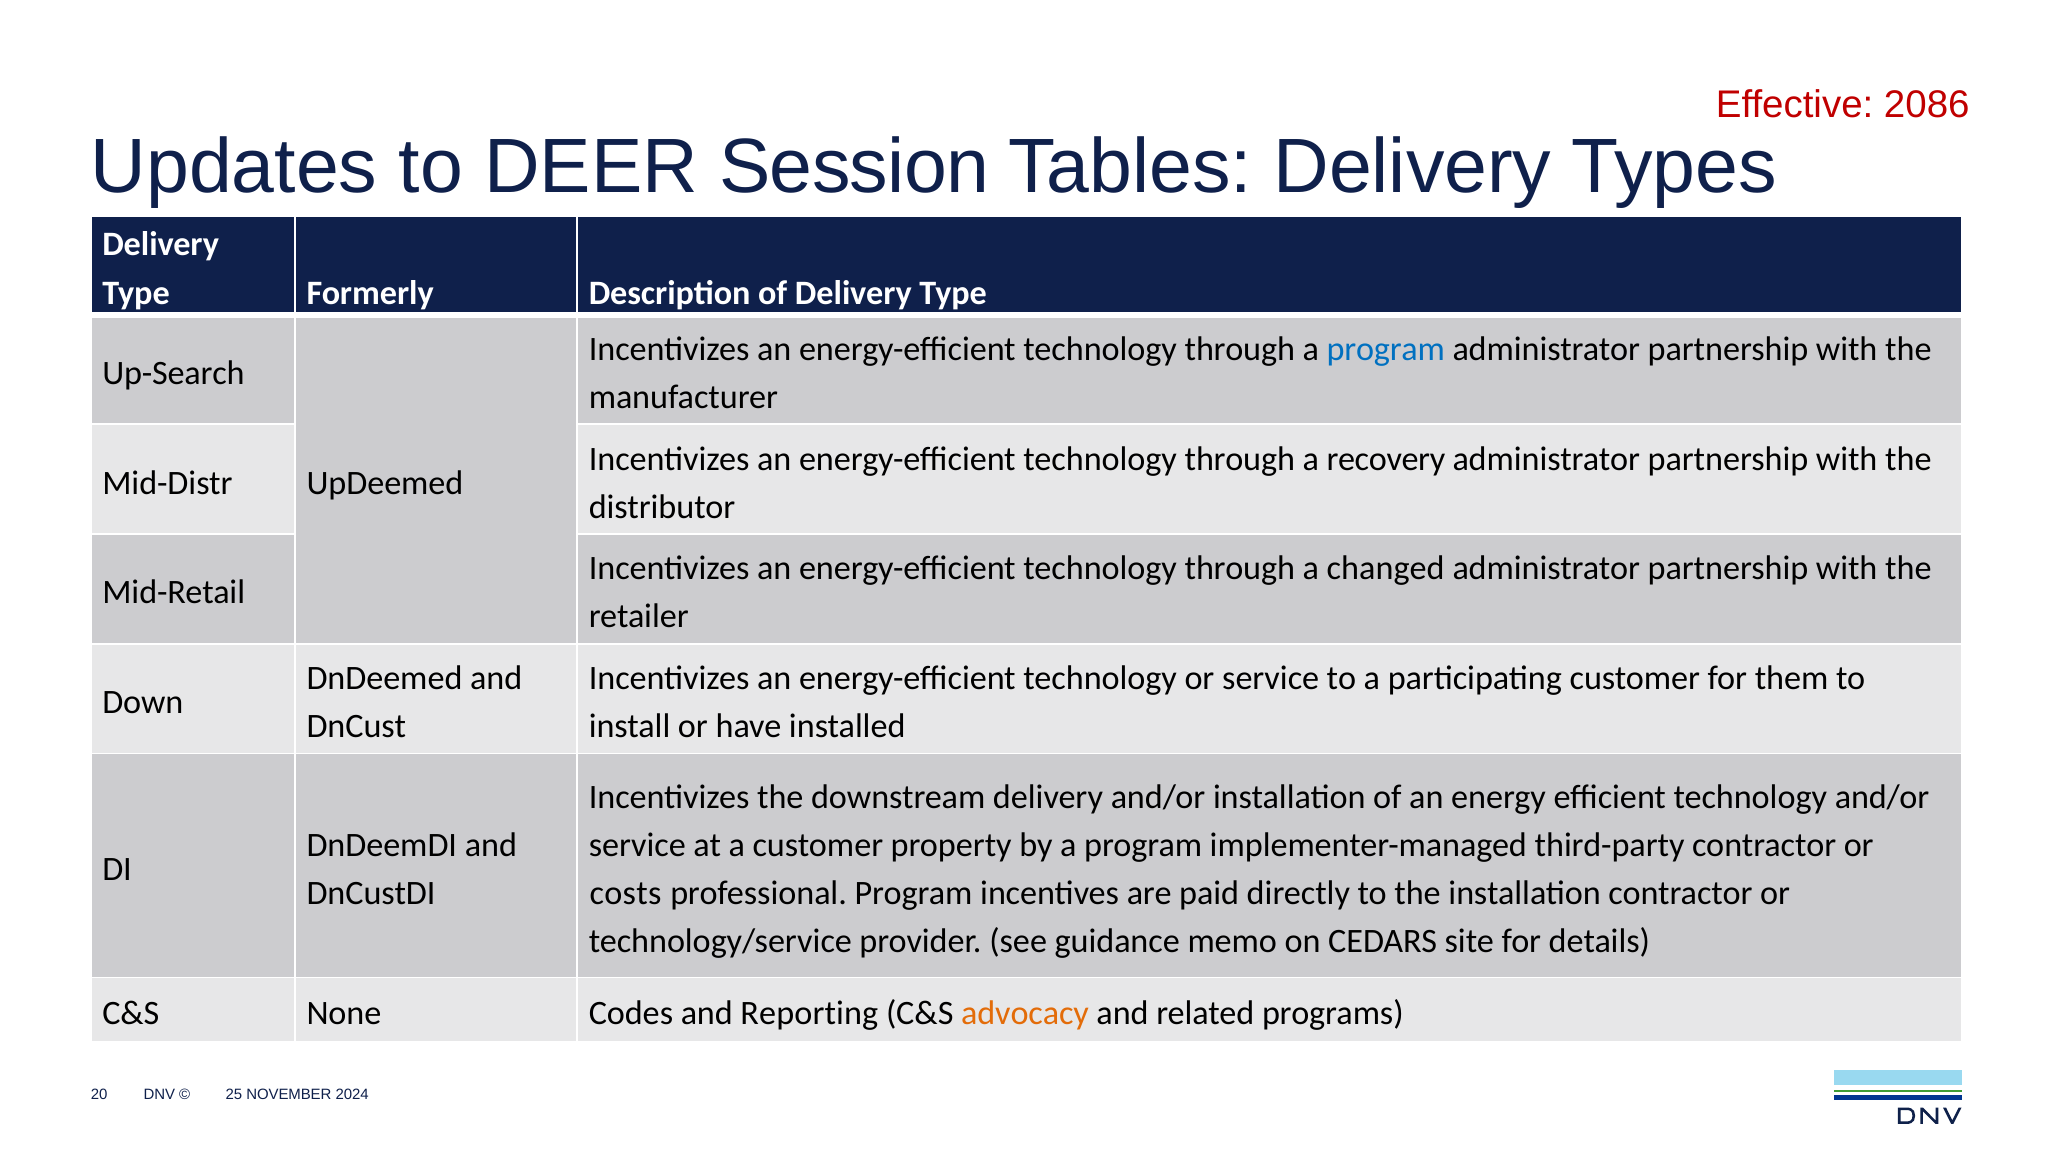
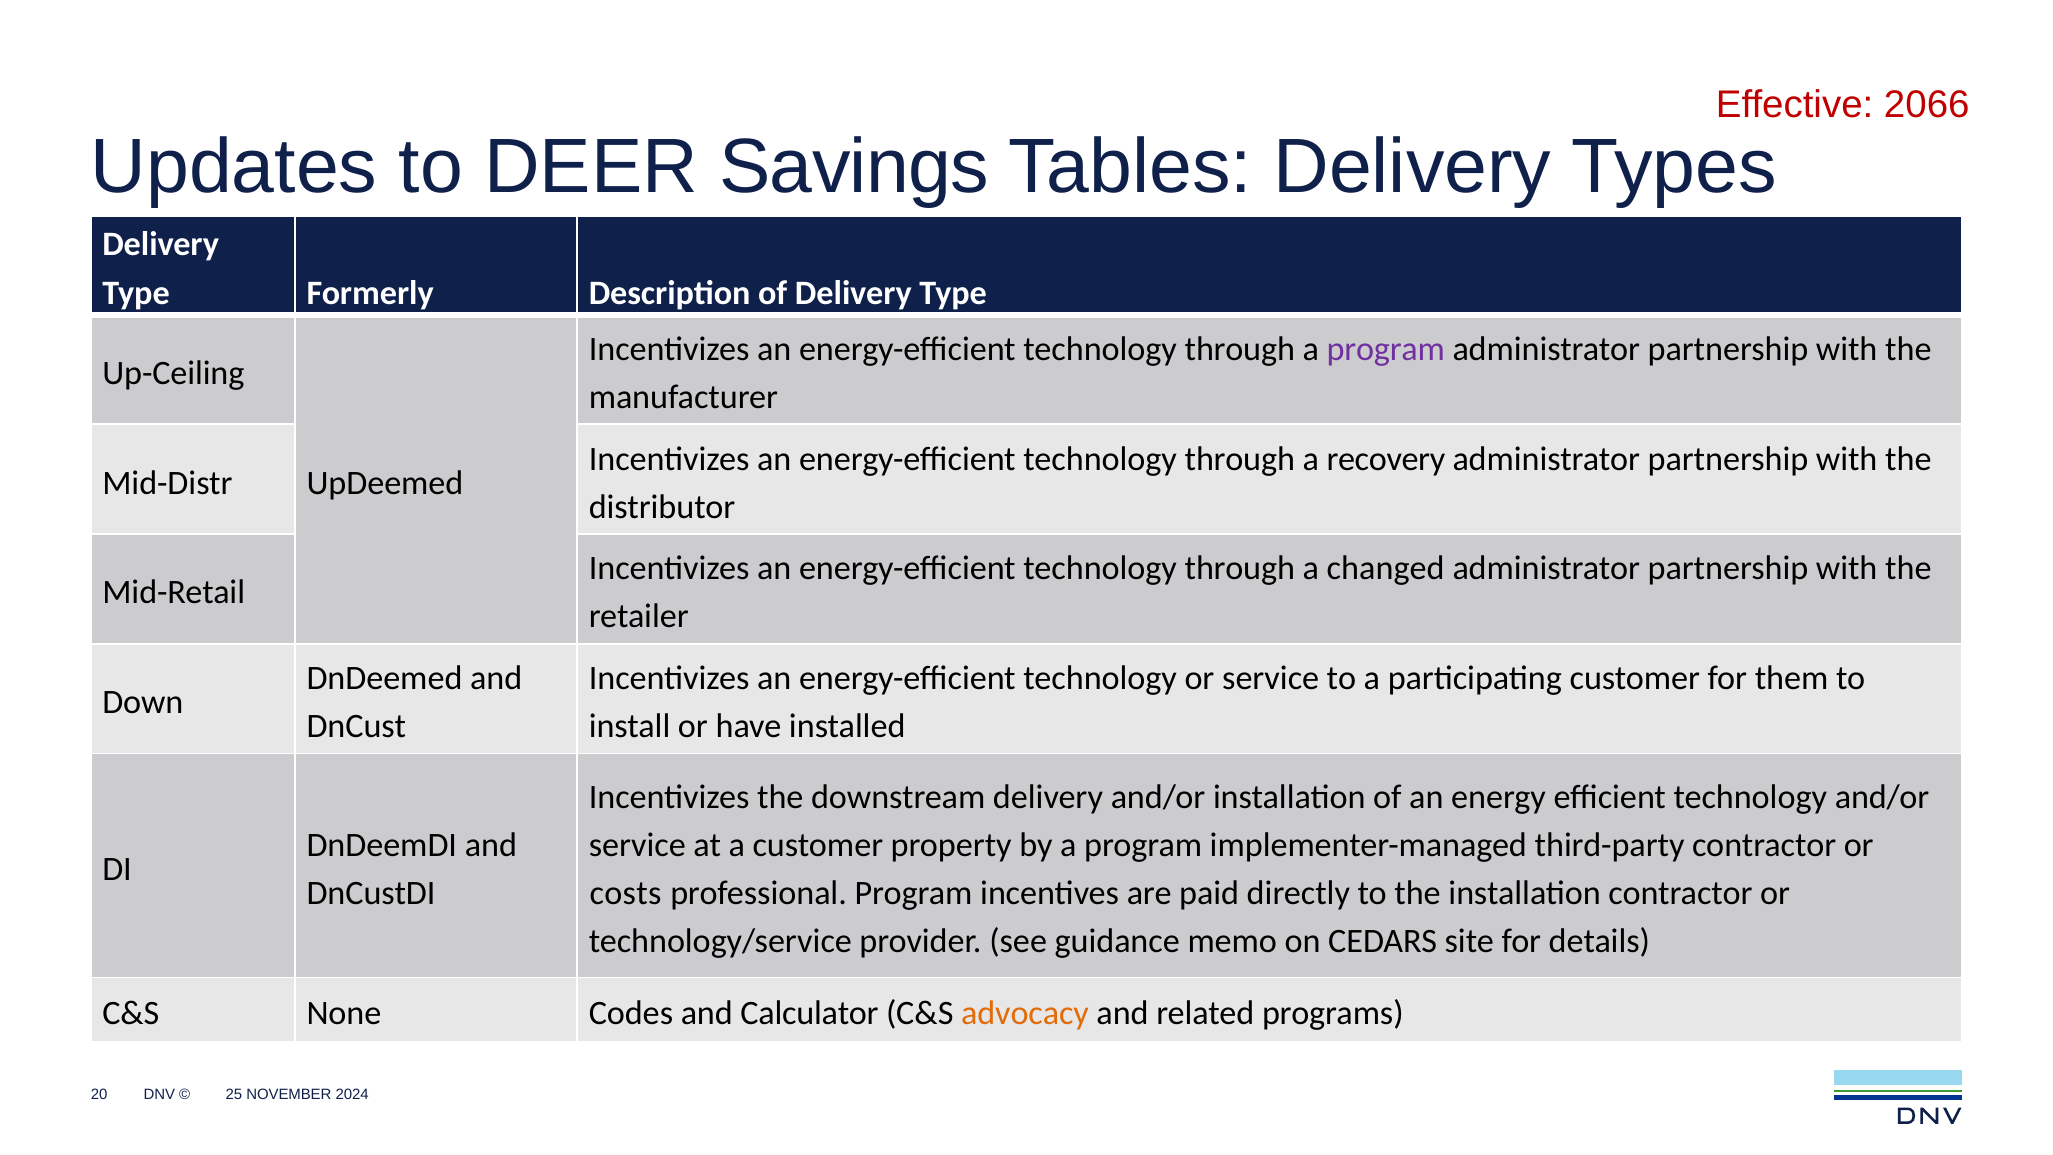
2086: 2086 -> 2066
Session: Session -> Savings
program at (1386, 349) colour: blue -> purple
Up-Search: Up-Search -> Up-Ceiling
Reporting: Reporting -> Calculator
